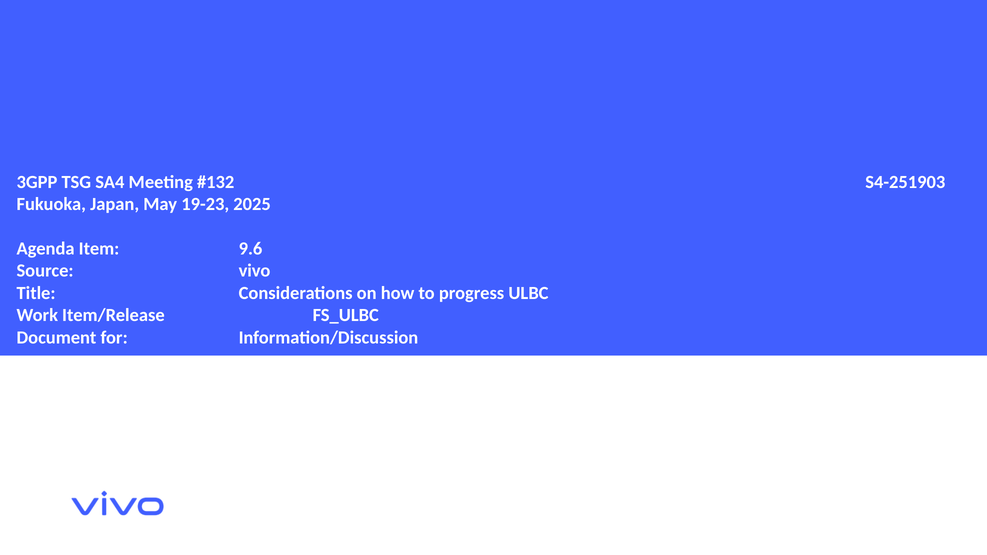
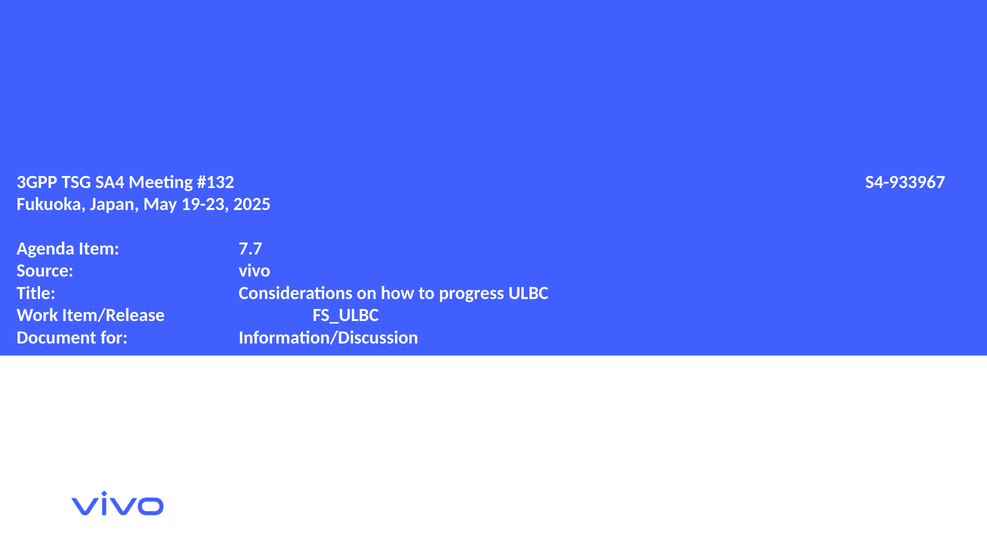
S4-251903: S4-251903 -> S4-933967
9.6: 9.6 -> 7.7
